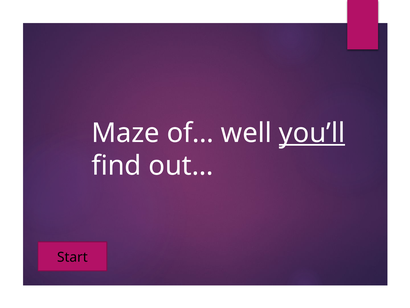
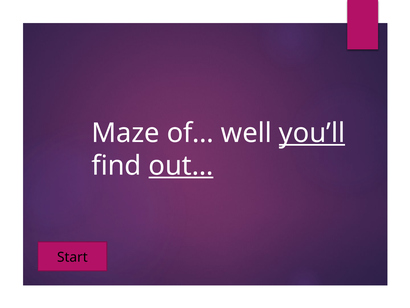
out… underline: none -> present
